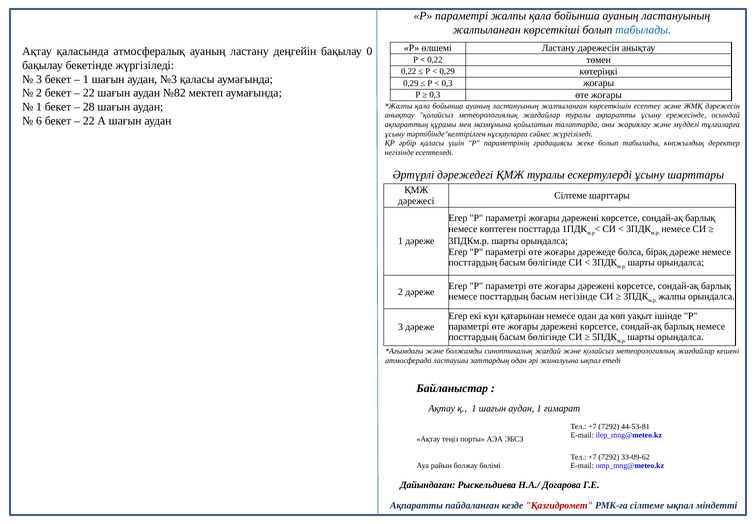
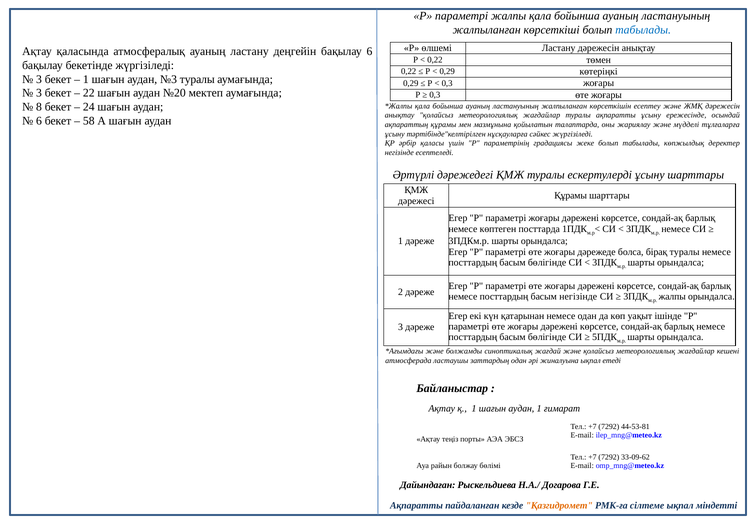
бақылау 0: 0 -> 6
№3 қаласы: қаласы -> туралы
2 at (39, 93): 2 -> 3
№82: №82 -> №20
1 at (39, 107): 1 -> 8
28: 28 -> 24
22 at (89, 121): 22 -> 58
Сілтеме at (571, 195): Сілтеме -> Құрамы
бірақ дәреже: дәреже -> туралы
Қазгидромет colour: red -> orange
